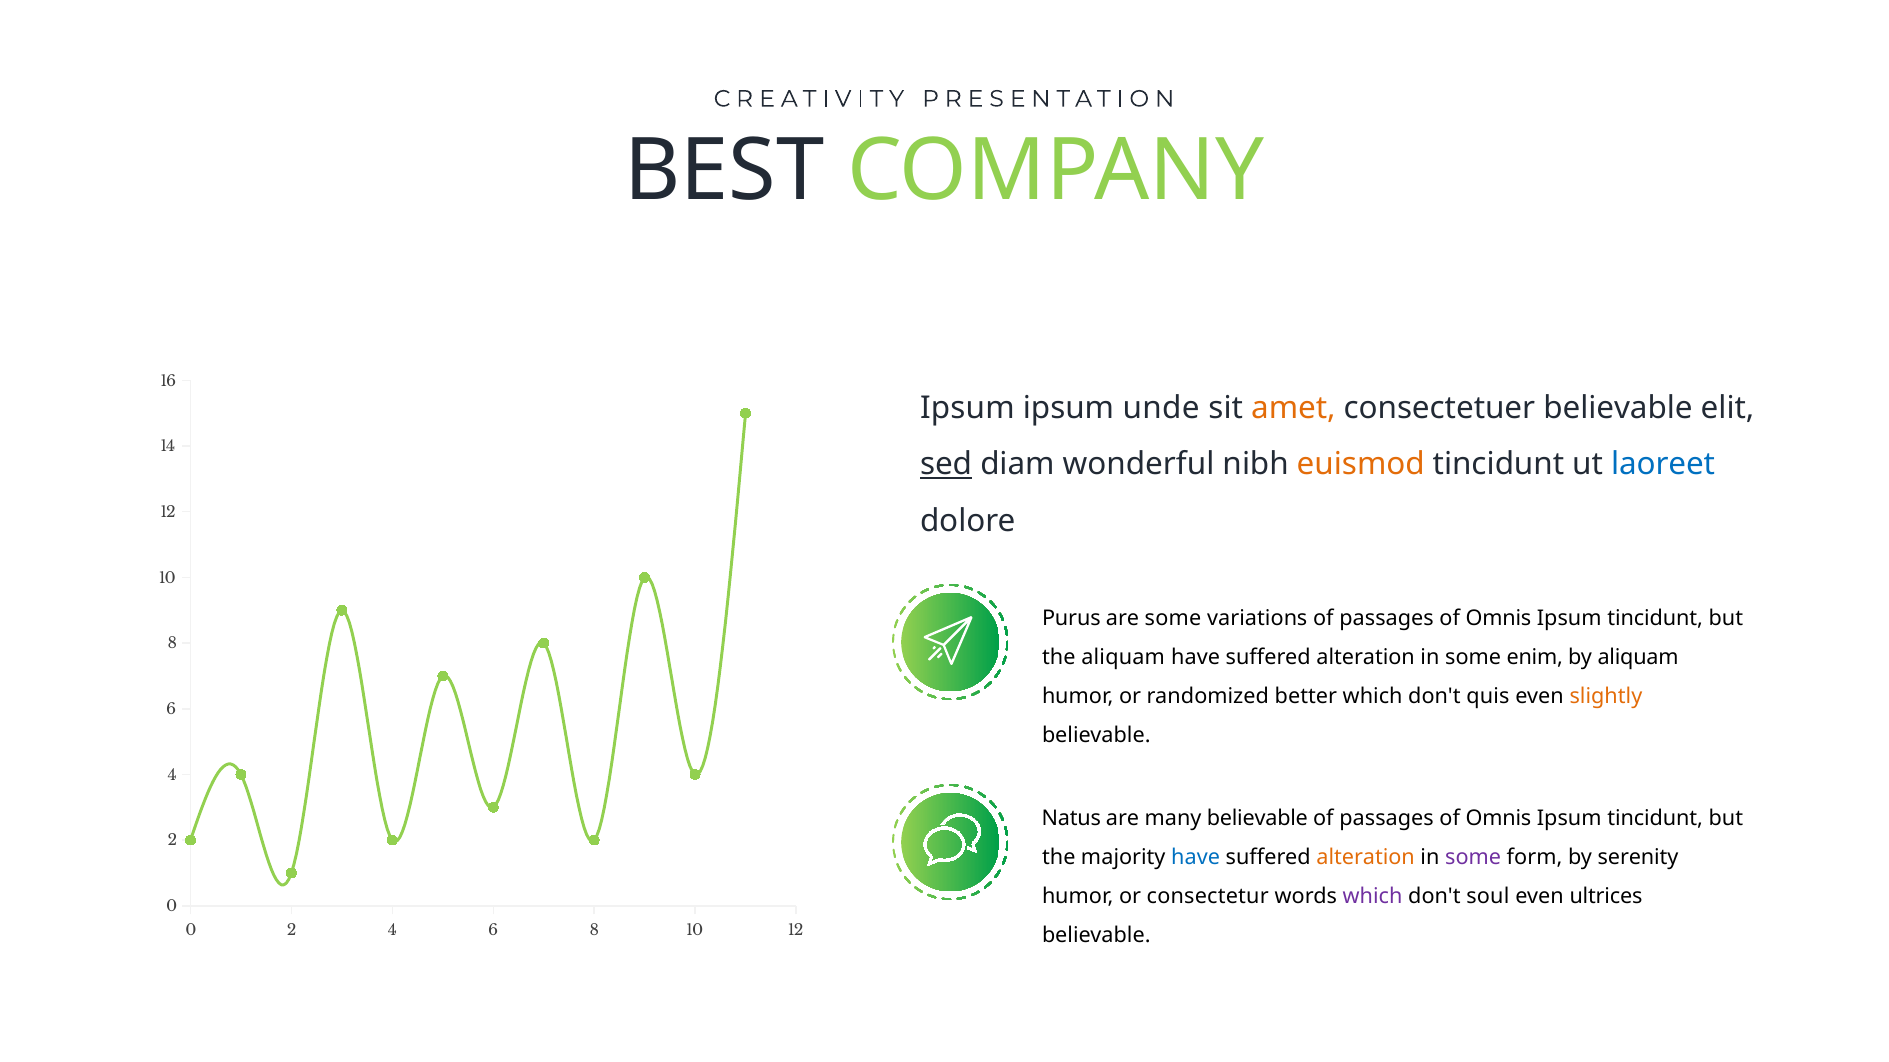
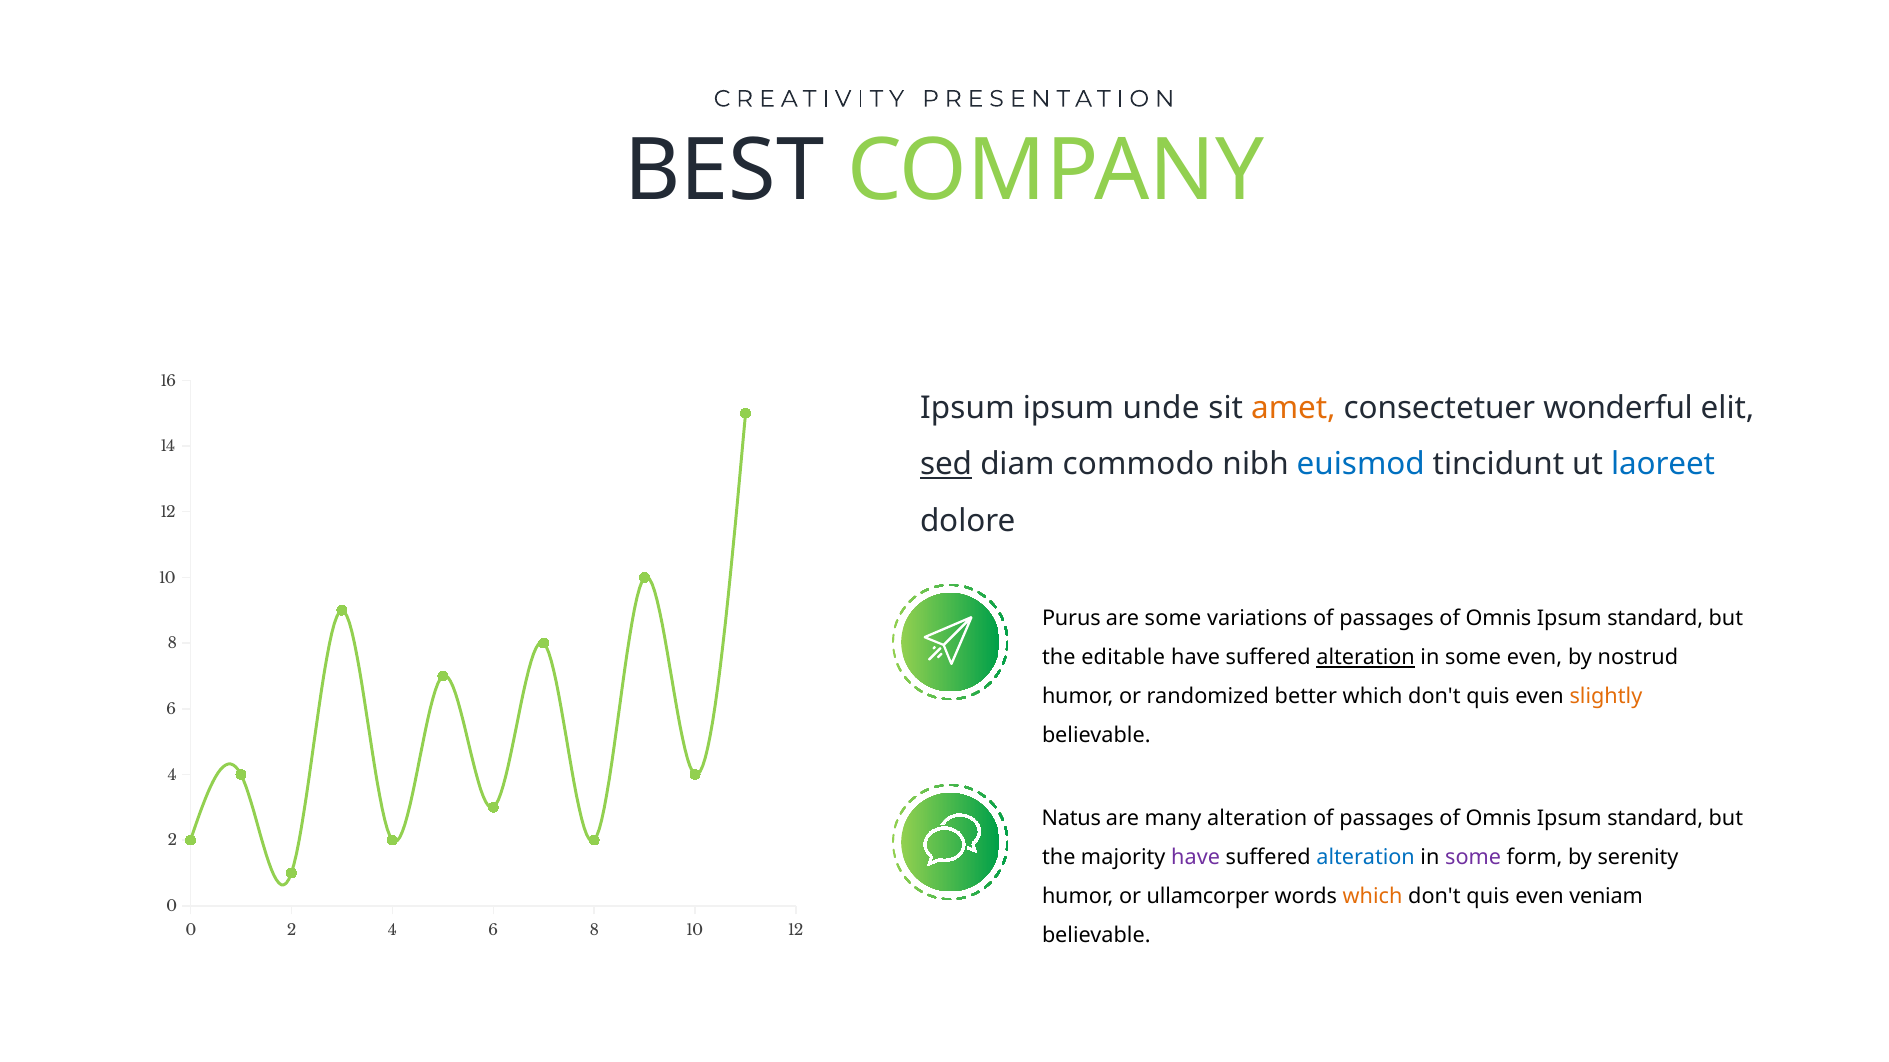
consectetuer believable: believable -> wonderful
wonderful: wonderful -> commodo
euismod colour: orange -> blue
tincidunt at (1655, 619): tincidunt -> standard
the aliquam: aliquam -> editable
alteration at (1366, 658) underline: none -> present
some enim: enim -> even
by aliquam: aliquam -> nostrud
many believable: believable -> alteration
tincidunt at (1655, 819): tincidunt -> standard
have at (1196, 858) colour: blue -> purple
alteration at (1366, 858) colour: orange -> blue
consectetur: consectetur -> ullamcorper
which at (1373, 897) colour: purple -> orange
soul at (1488, 897): soul -> quis
ultrices: ultrices -> veniam
